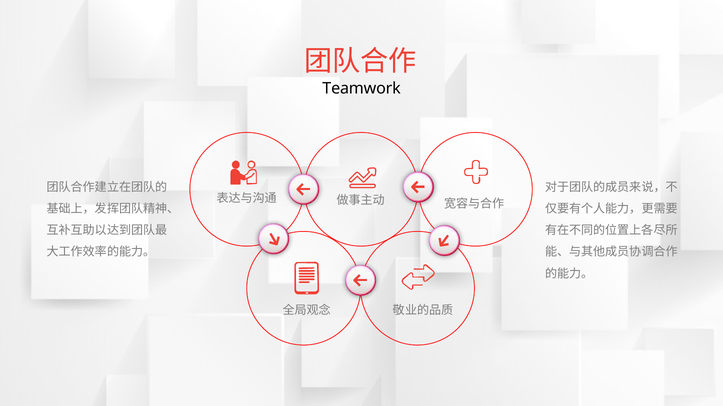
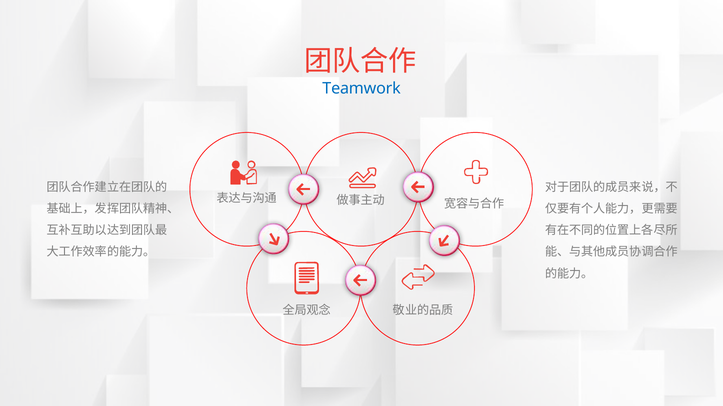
Teamwork colour: black -> blue
